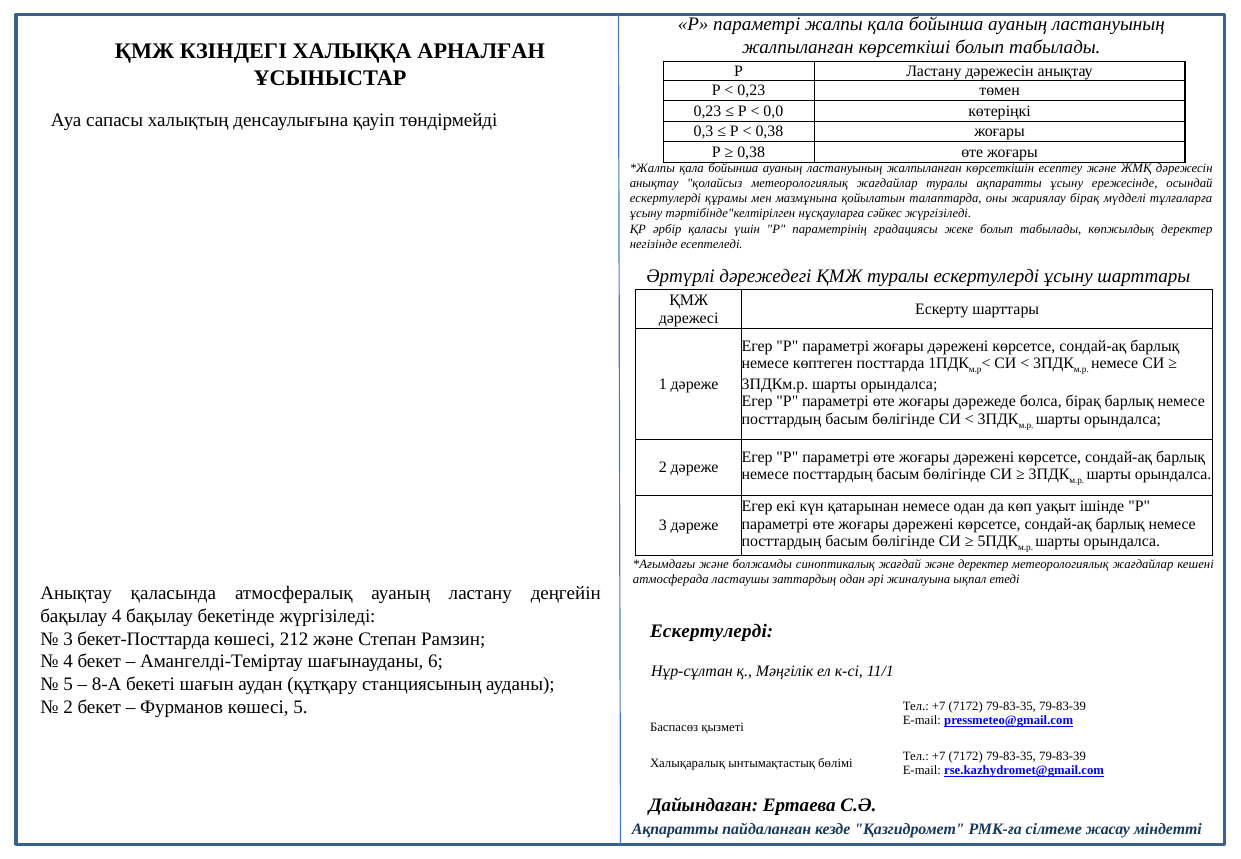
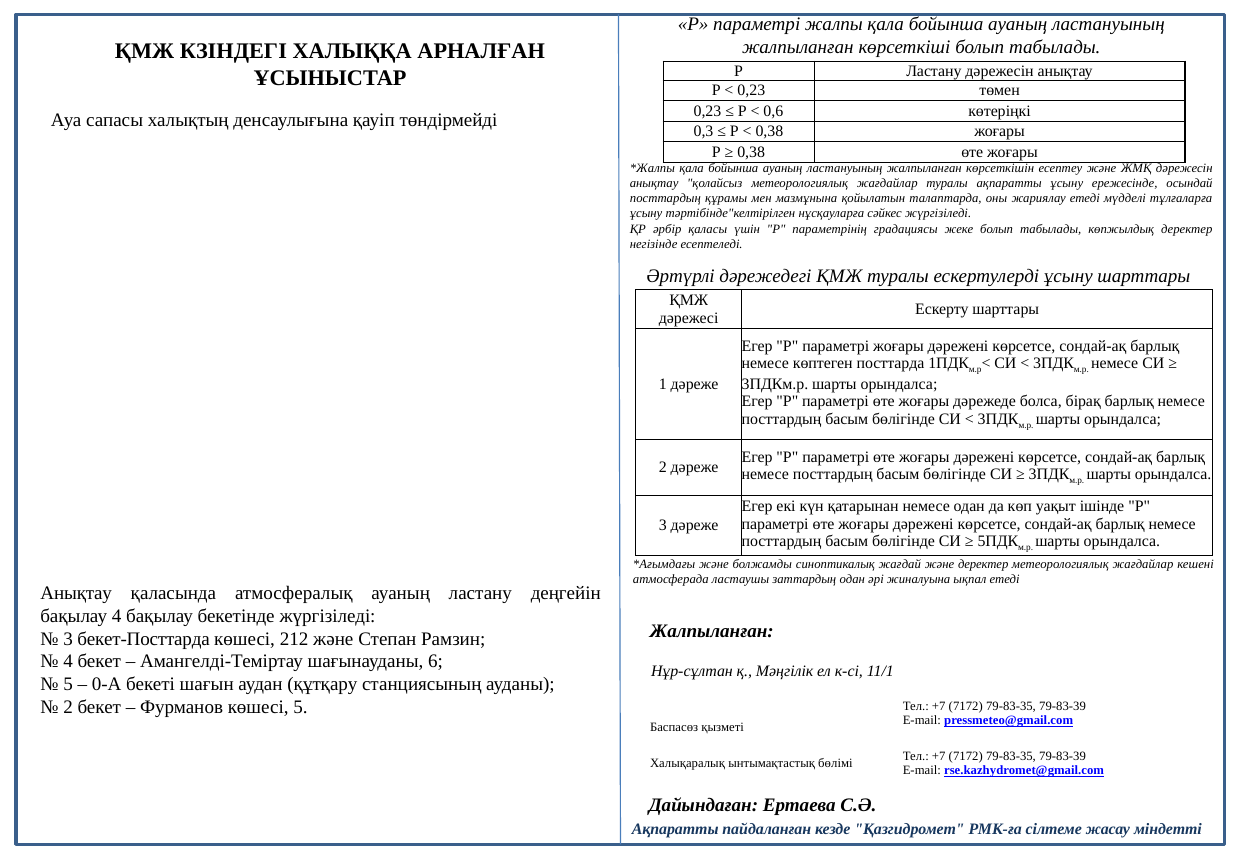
0,0: 0,0 -> 0,6
ескертулерді at (665, 199): ескертулерді -> посттардың
жариялау бірақ: бірақ -> етеді
Ескертулерді at (712, 632): Ескертулерді -> Жалпыланған
8-А: 8-А -> 0-А
